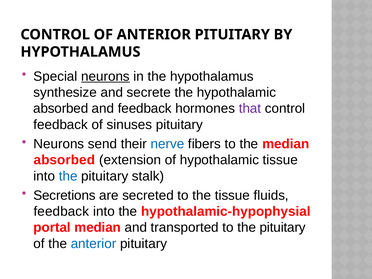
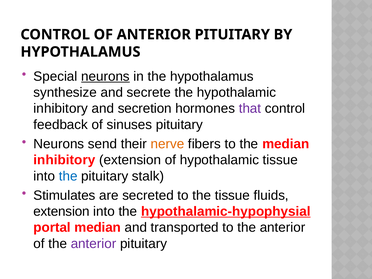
absorbed at (61, 109): absorbed -> inhibitory
and feedback: feedback -> secretion
nerve colour: blue -> orange
absorbed at (64, 160): absorbed -> inhibitory
Secretions: Secretions -> Stimulates
feedback at (61, 211): feedback -> extension
hypothalamic-hypophysial underline: none -> present
to the pituitary: pituitary -> anterior
anterior at (94, 244) colour: blue -> purple
